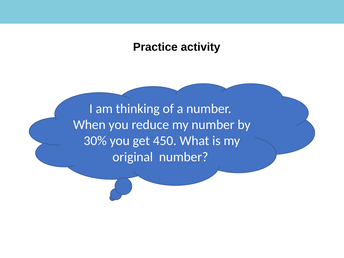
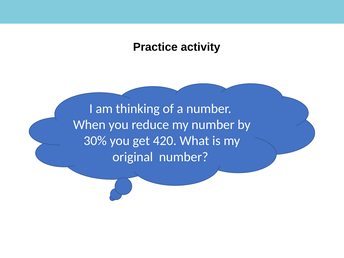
450: 450 -> 420
